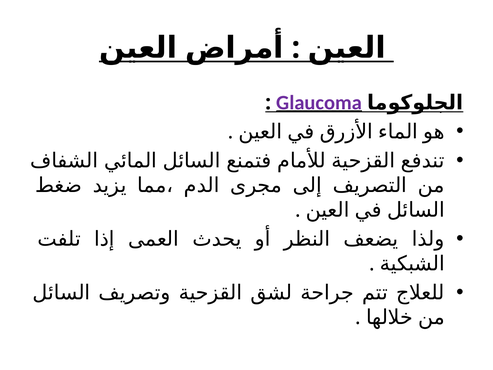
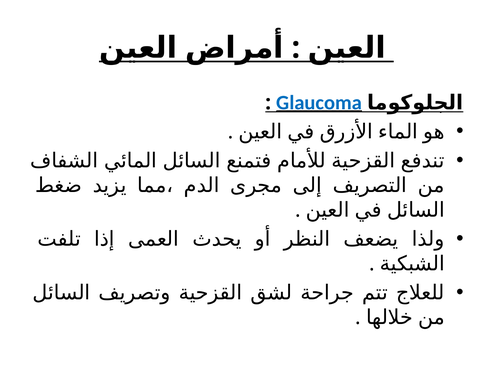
Glaucoma colour: purple -> blue
